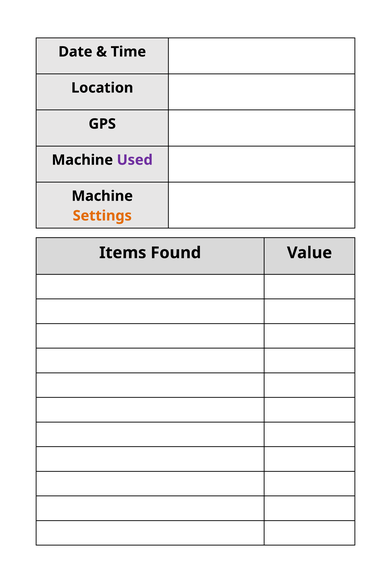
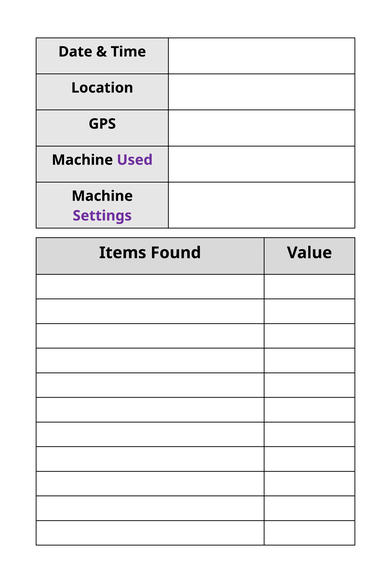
Settings colour: orange -> purple
